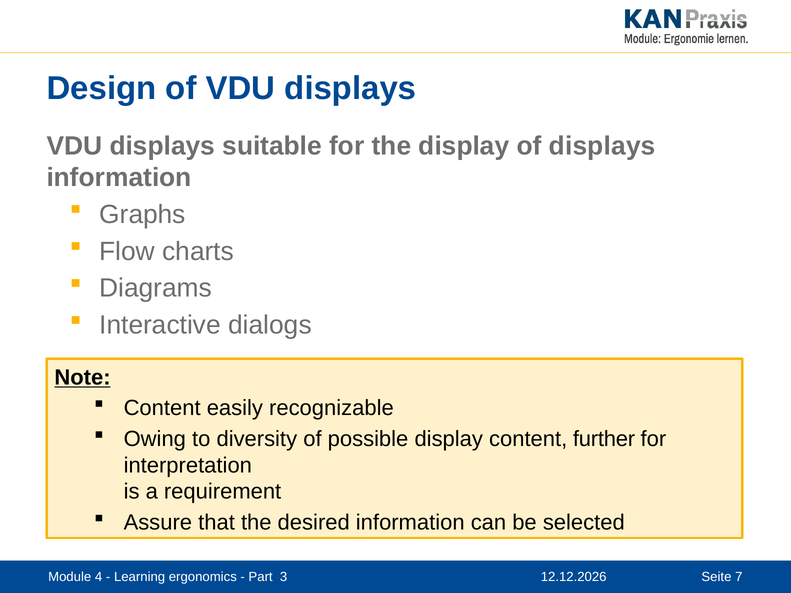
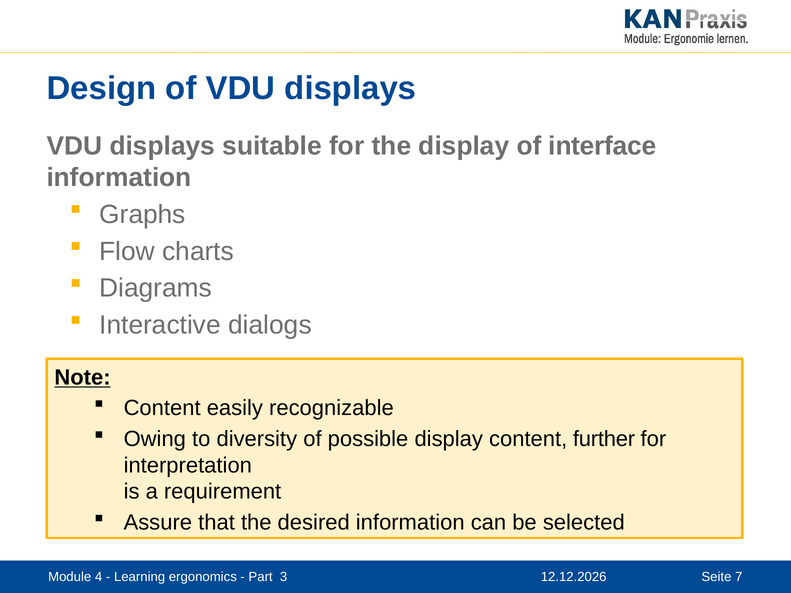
of displays: displays -> interface
